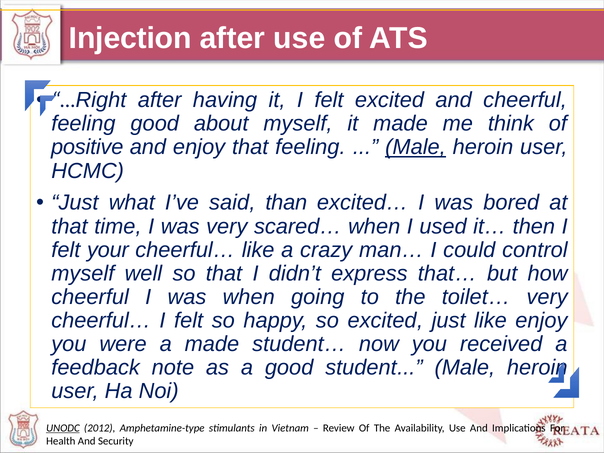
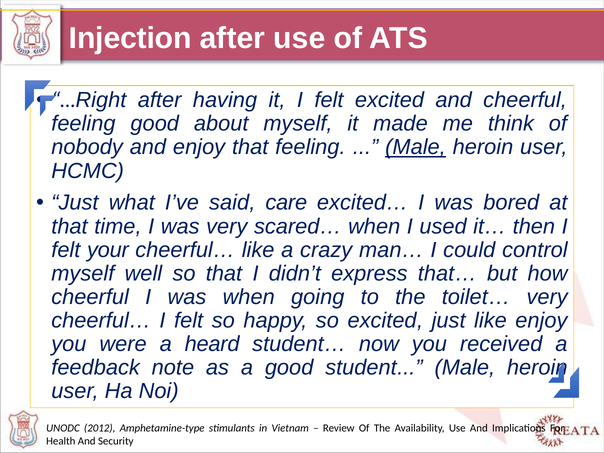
positive: positive -> nobody
than: than -> care
a made: made -> heard
UNODC underline: present -> none
